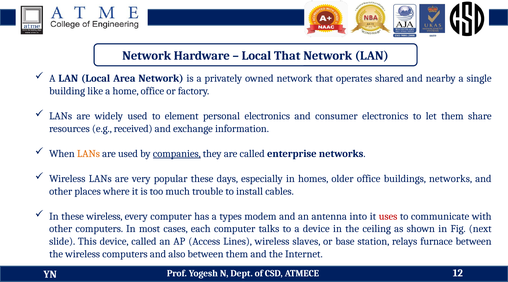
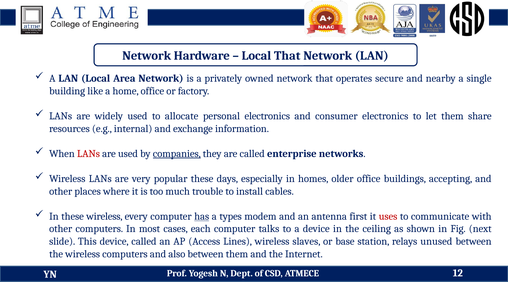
shared: shared -> secure
element: element -> allocate
received: received -> internal
LANs at (88, 154) colour: orange -> red
buildings networks: networks -> accepting
has underline: none -> present
into: into -> first
furnace: furnace -> unused
